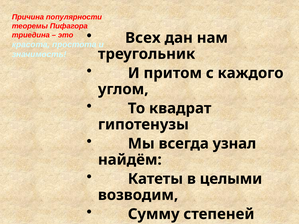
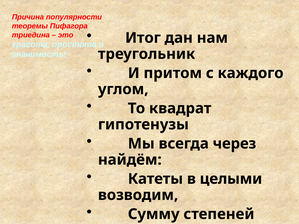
Всех: Всех -> Итог
узнал: узнал -> через
